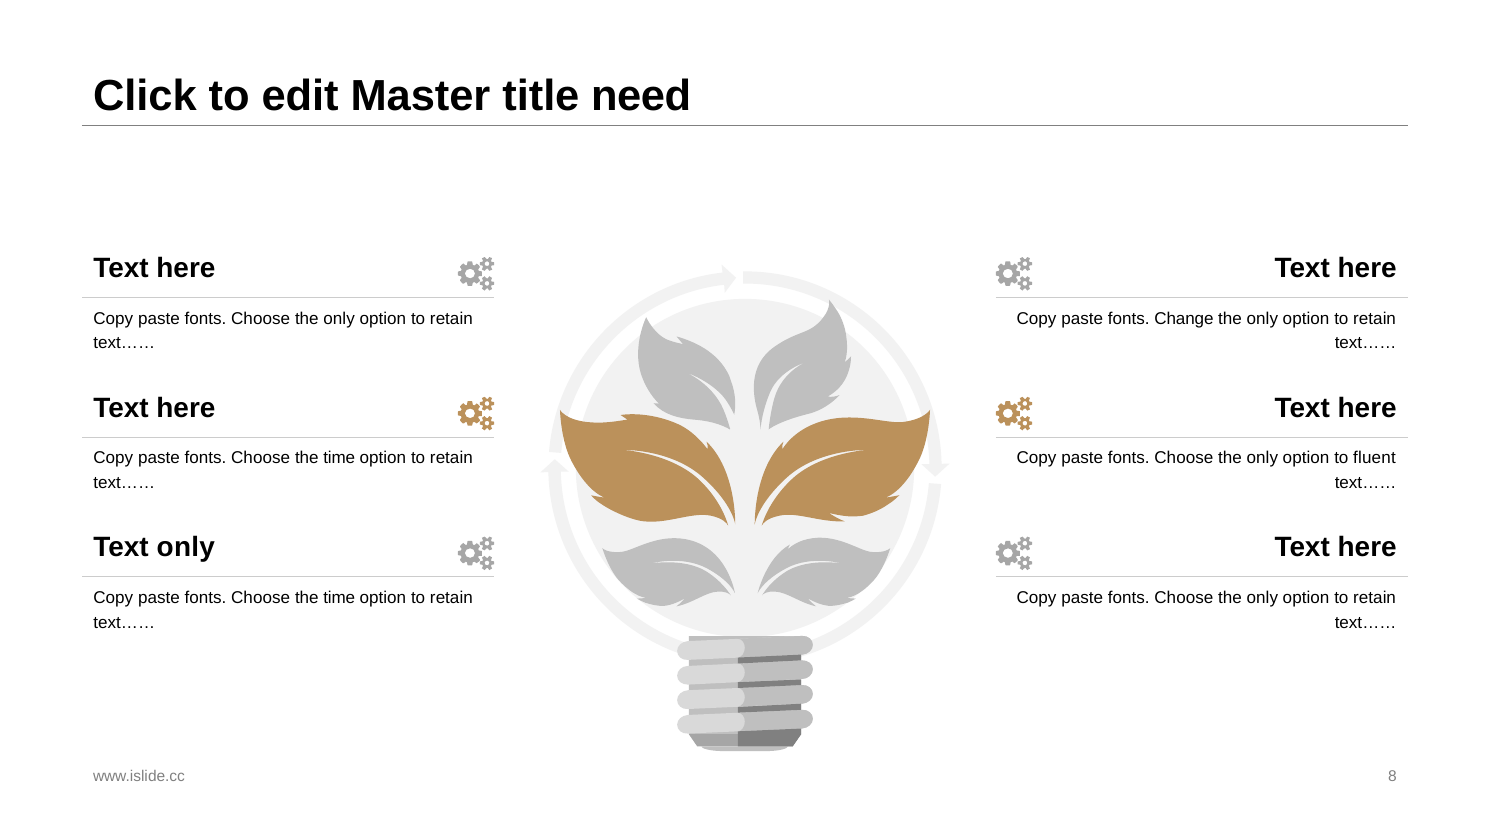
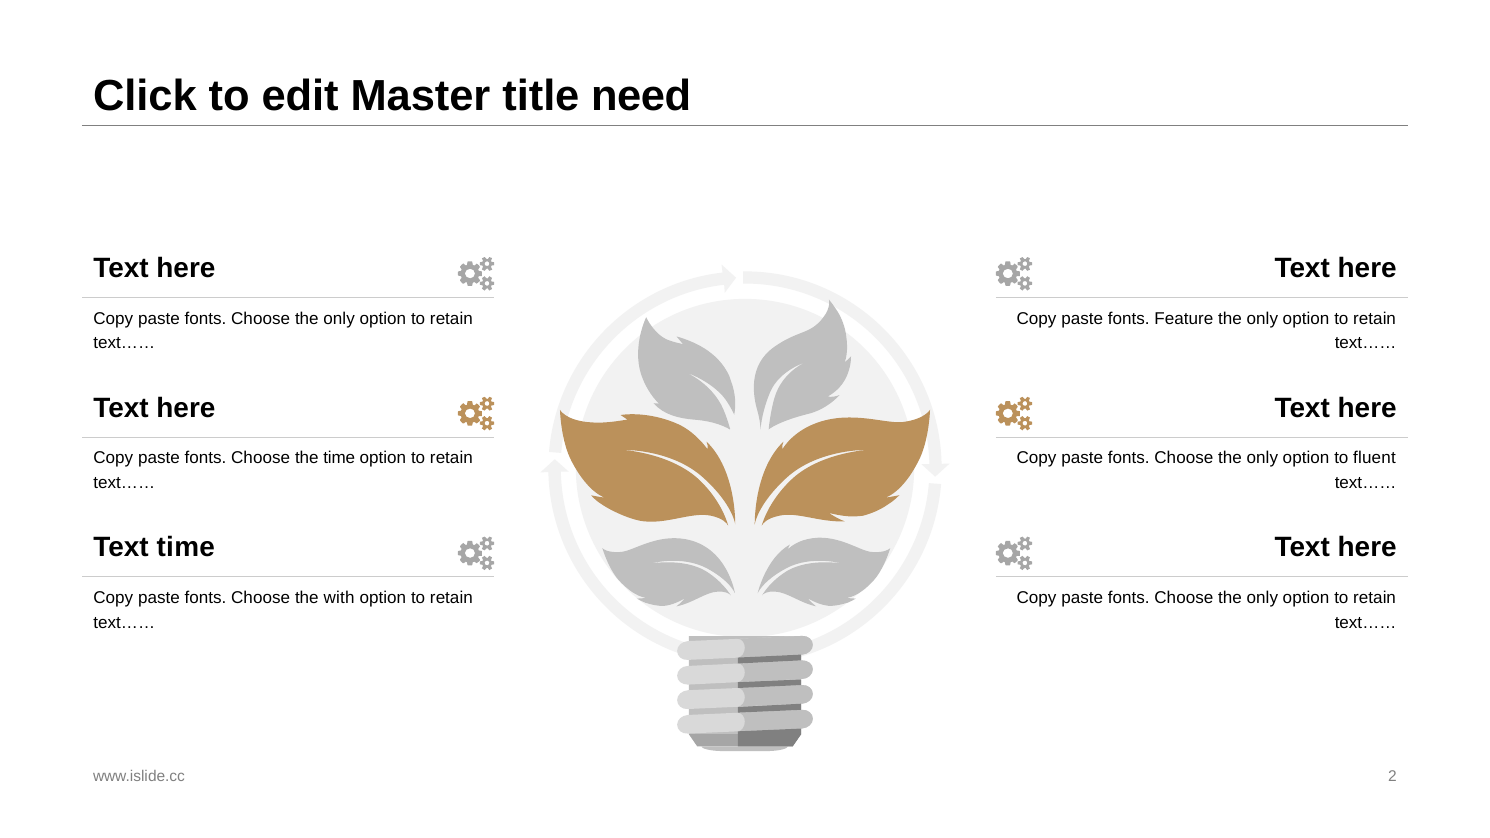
Change: Change -> Feature
Text only: only -> time
time at (339, 598): time -> with
8: 8 -> 2
